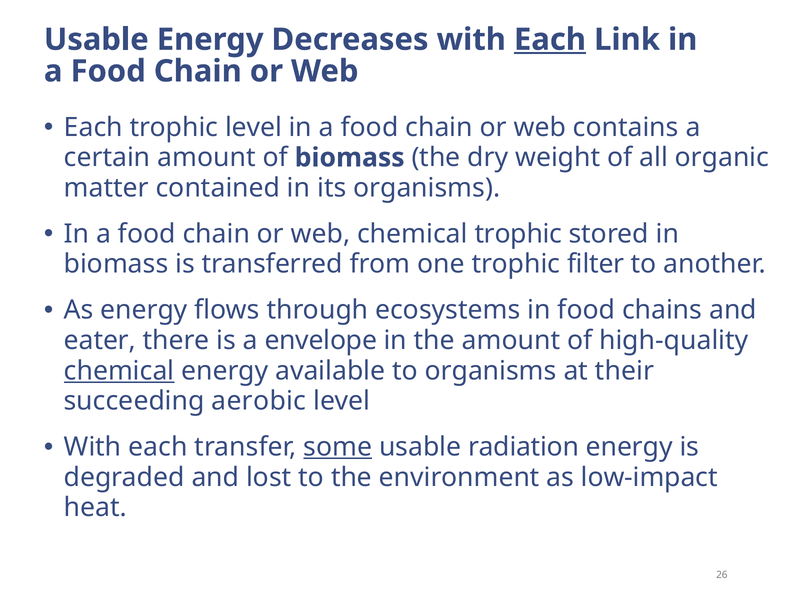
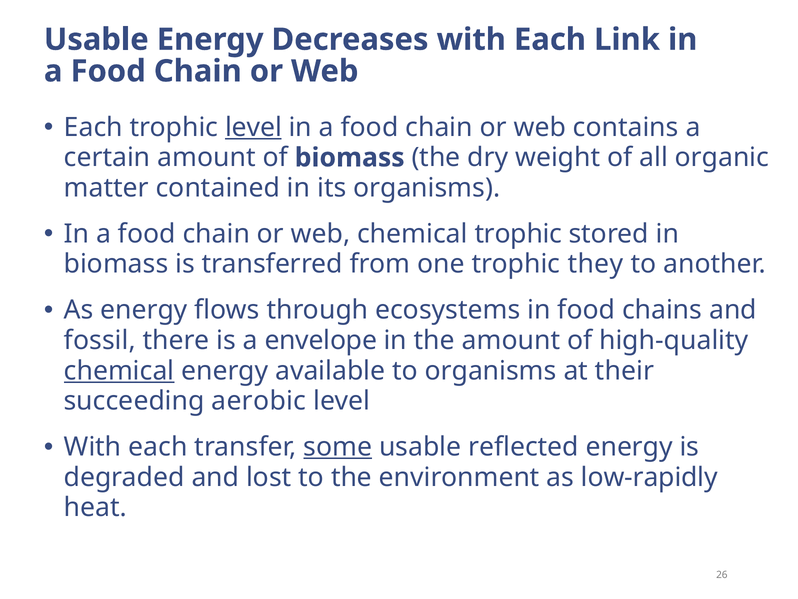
Each at (550, 40) underline: present -> none
level at (254, 127) underline: none -> present
filter: filter -> they
eater: eater -> fossil
radiation: radiation -> reflected
low-impact: low-impact -> low-rapidly
